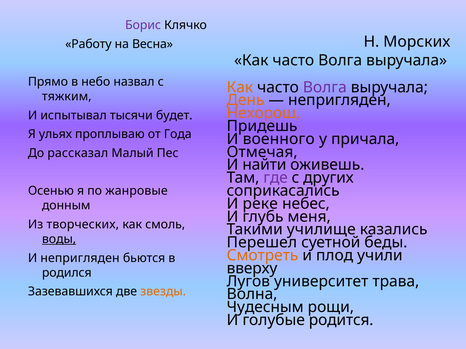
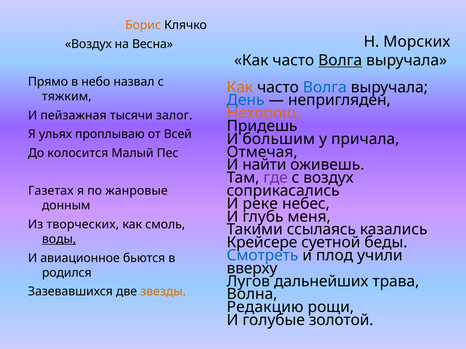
Борис colour: purple -> orange
Работу at (88, 44): Работу -> Воздух
Волга at (340, 60) underline: none -> present
Волга at (325, 87) colour: purple -> blue
День colour: orange -> blue
испытывал: испытывал -> пейзажная
будет: будет -> залог
Года: Года -> Всей
военного: военного -> большим
рассказал: рассказал -> колосится
с других: других -> воздух
Осенью: Осенью -> Газетах
училище: училище -> ссылаясь
Перешел: Перешел -> Крейсере
Смотреть colour: orange -> blue
И непригляден: непригляден -> авиационное
университет: университет -> дальнейших
Чудесным: Чудесным -> Редакцию
родится: родится -> золотой
